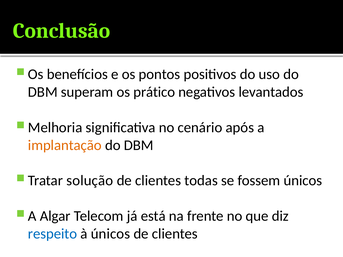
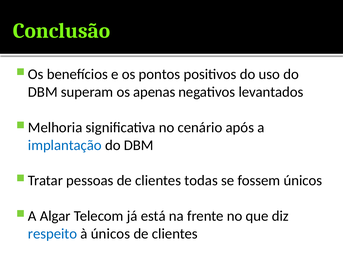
prático: prático -> apenas
implantação colour: orange -> blue
solução: solução -> pessoas
